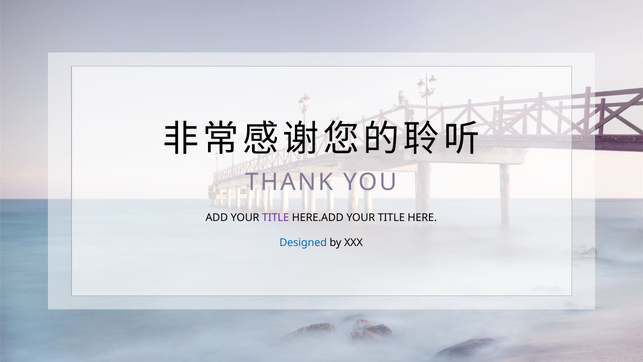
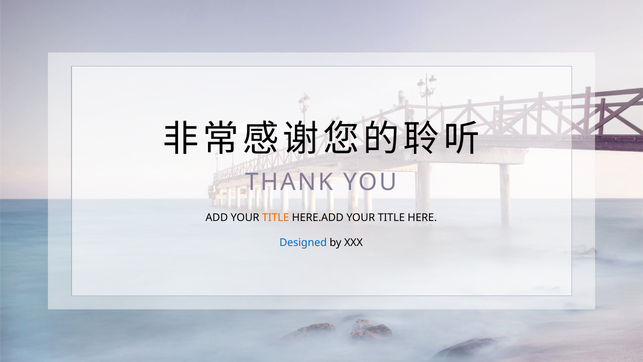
TITLE at (276, 218) colour: purple -> orange
